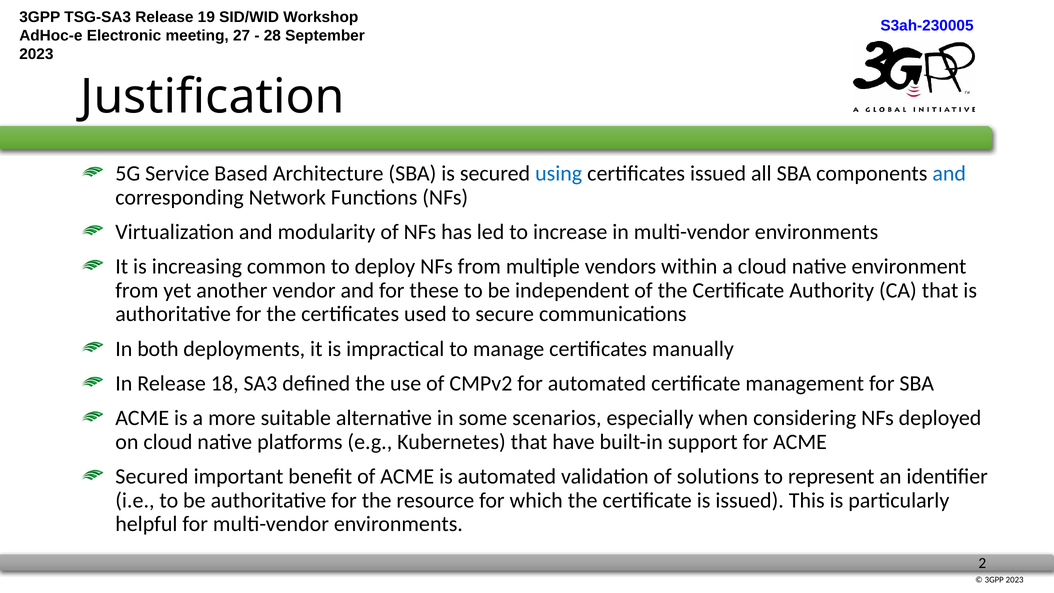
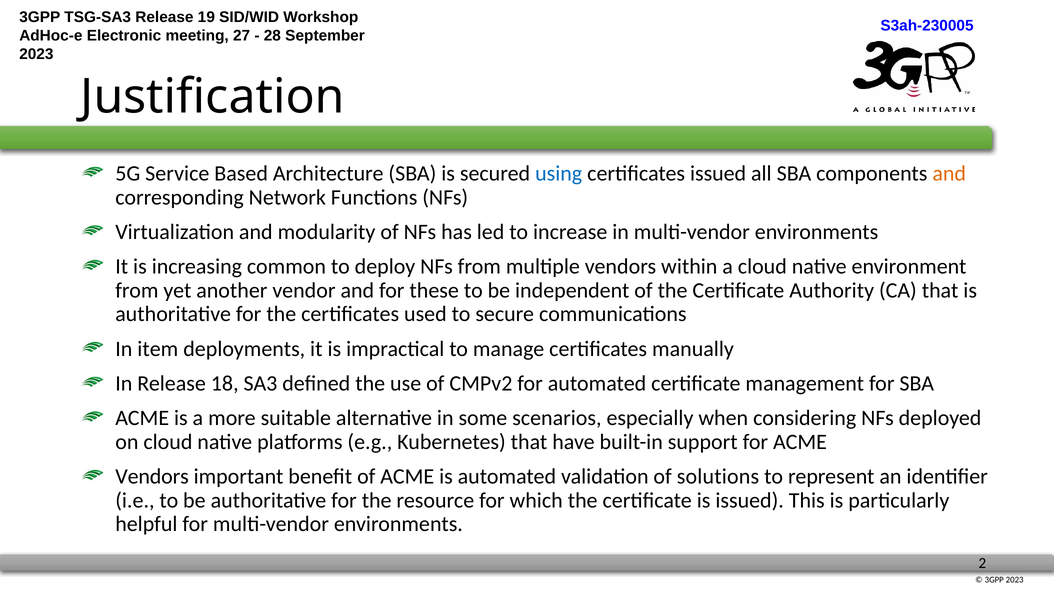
and at (949, 174) colour: blue -> orange
both: both -> item
Secured at (152, 477): Secured -> Vendors
